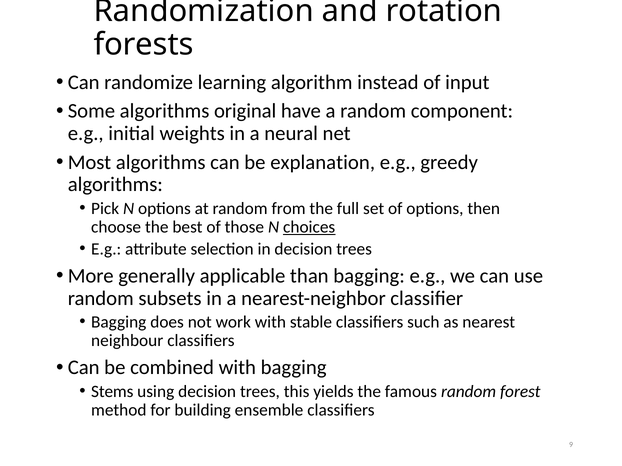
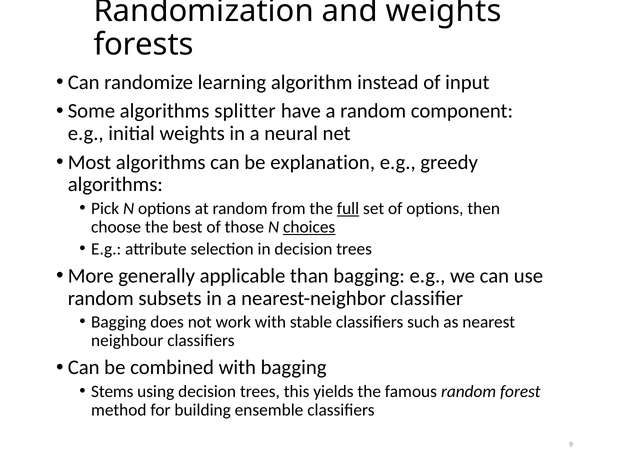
and rotation: rotation -> weights
original: original -> splitter
full underline: none -> present
